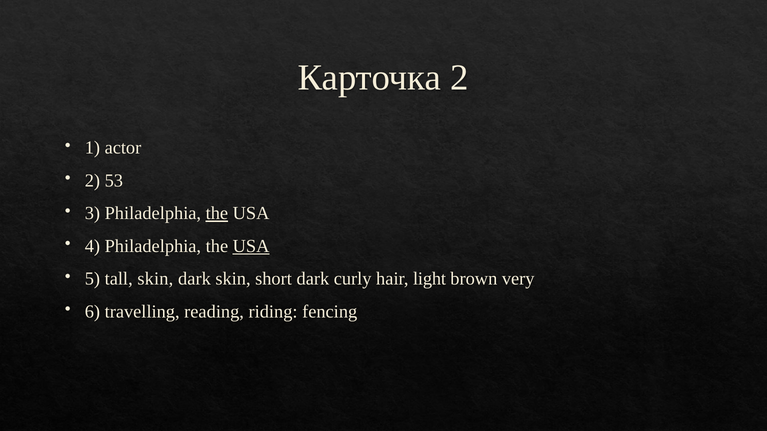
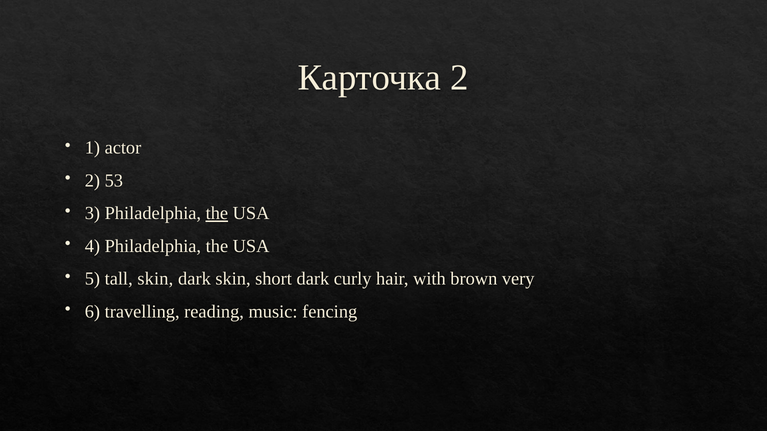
USA at (251, 246) underline: present -> none
light: light -> with
riding: riding -> music
